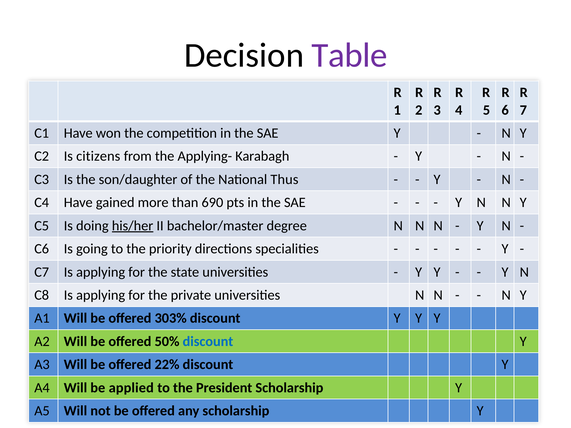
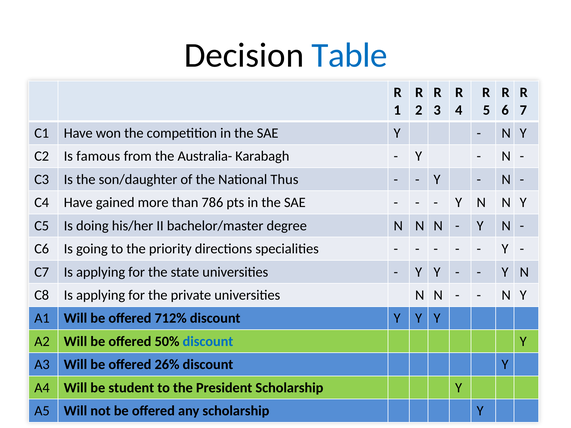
Table colour: purple -> blue
citizens: citizens -> famous
Applying-: Applying- -> Australia-
690: 690 -> 786
his/her underline: present -> none
303%: 303% -> 712%
22%: 22% -> 26%
applied: applied -> student
